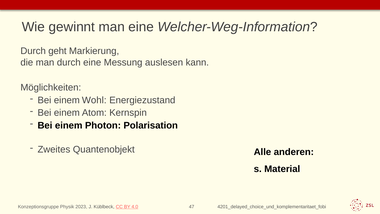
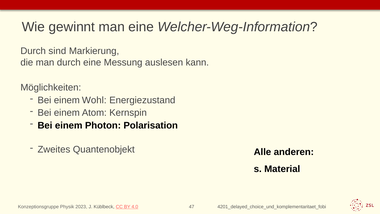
geht: geht -> sind
